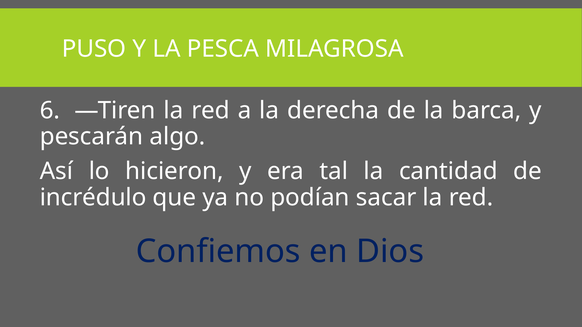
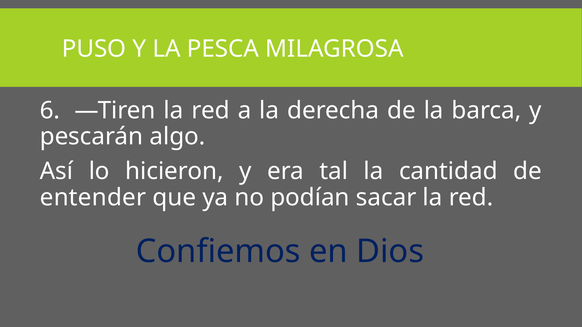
incrédulo: incrédulo -> entender
